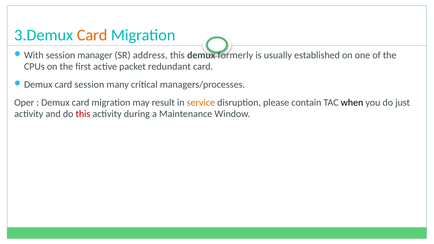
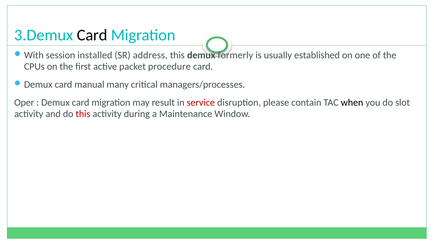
Card at (92, 35) colour: orange -> black
manager: manager -> installed
redundant: redundant -> procedure
card session: session -> manual
service colour: orange -> red
just: just -> slot
